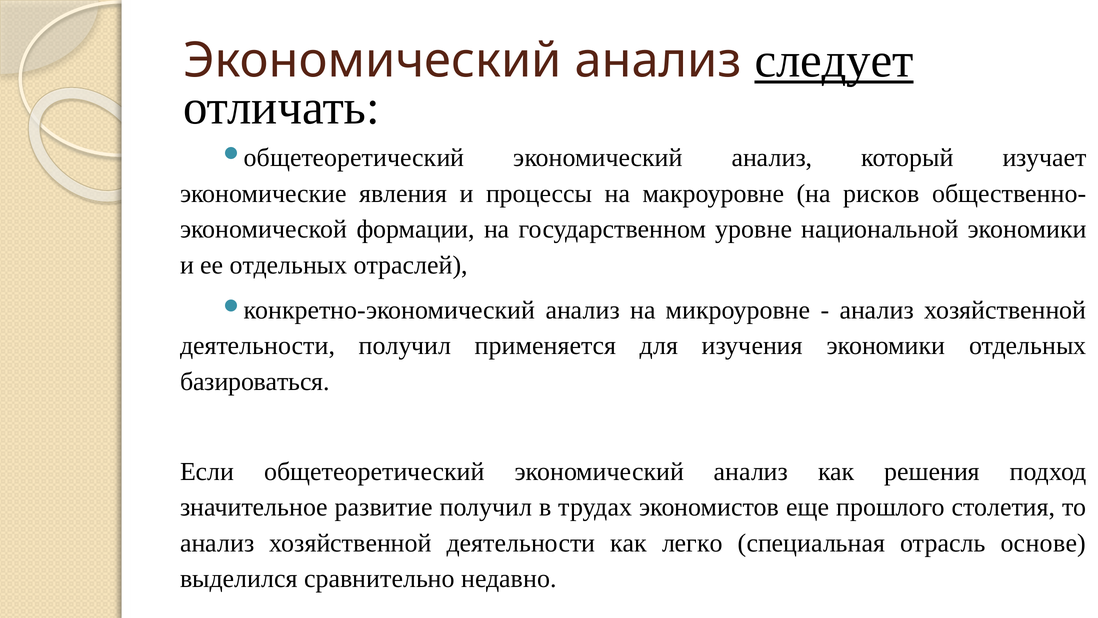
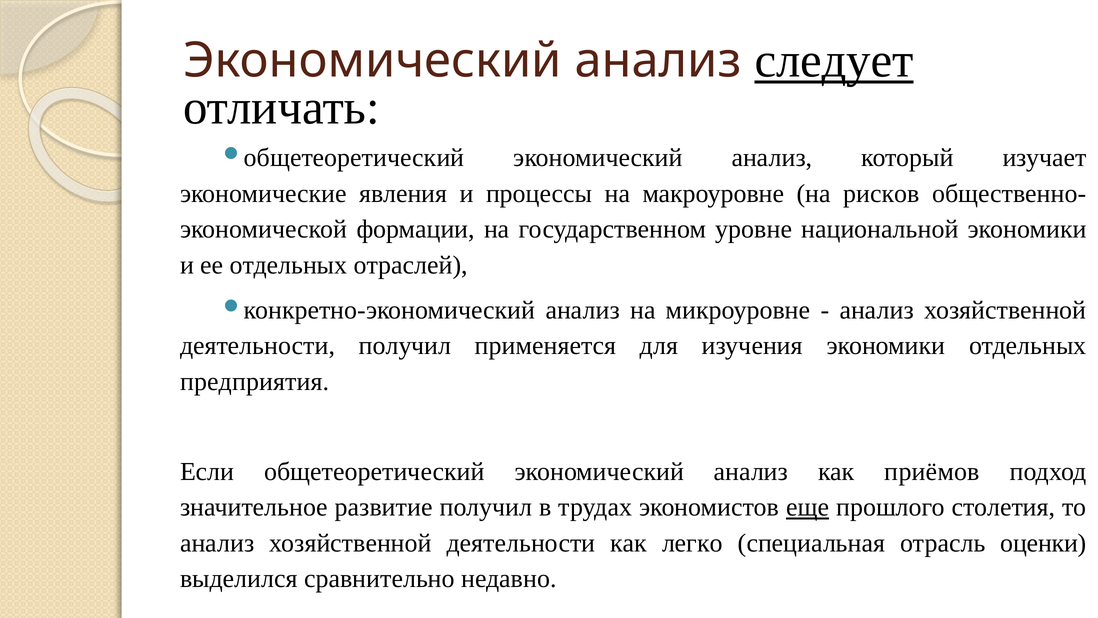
базироваться: базироваться -> предприятия
решения: решения -> приёмов
еще underline: none -> present
основе: основе -> оценки
